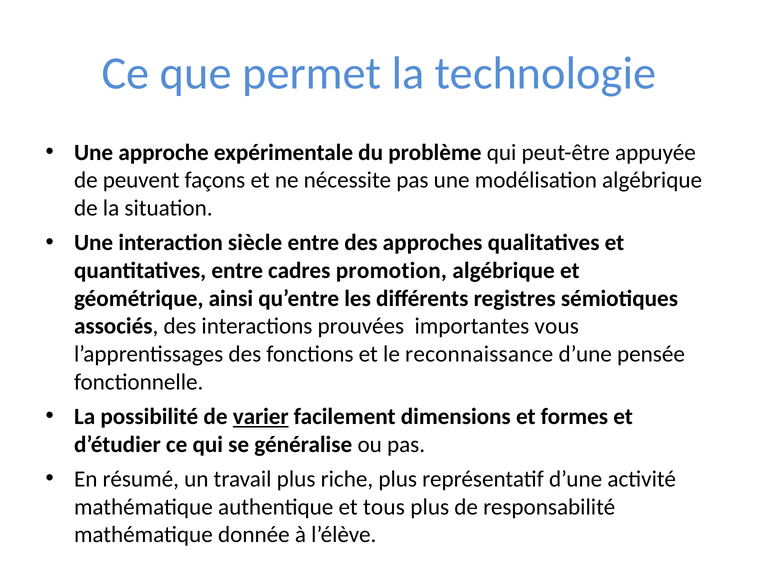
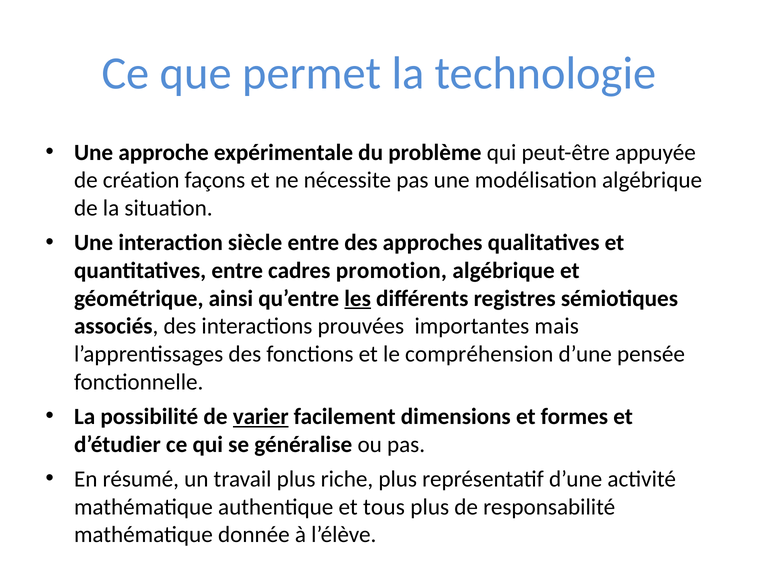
peuvent: peuvent -> création
les underline: none -> present
vous: vous -> mais
reconnaissance: reconnaissance -> compréhension
